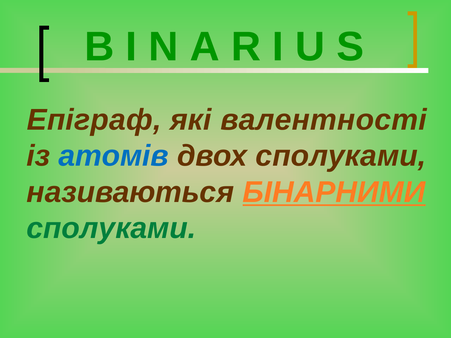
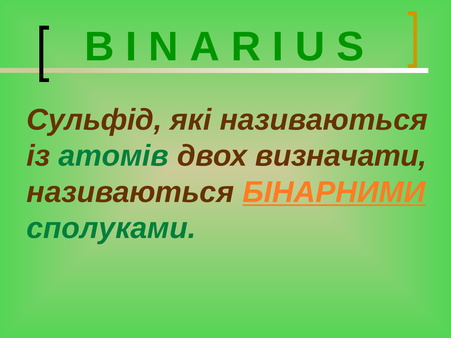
Епіграф: Епіграф -> Сульфід
які валентності: валентності -> називаються
атомів colour: blue -> green
двох сполуками: сполуками -> визначати
